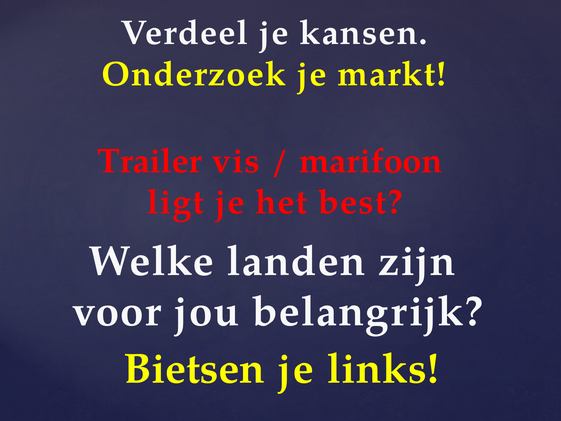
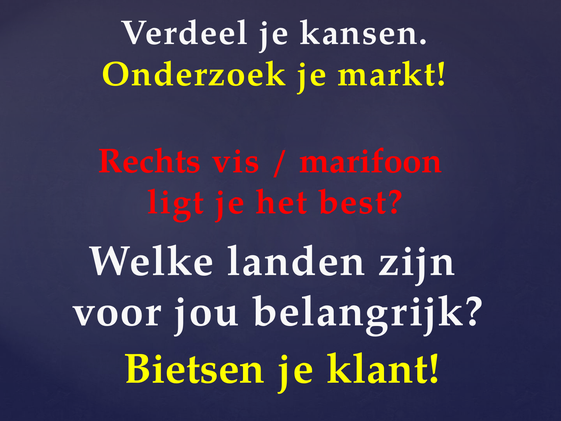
Trailer: Trailer -> Rechts
links: links -> klant
